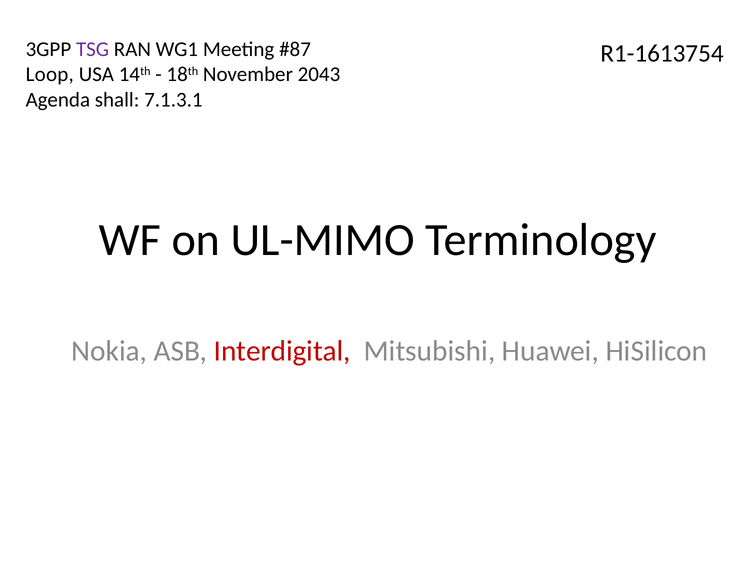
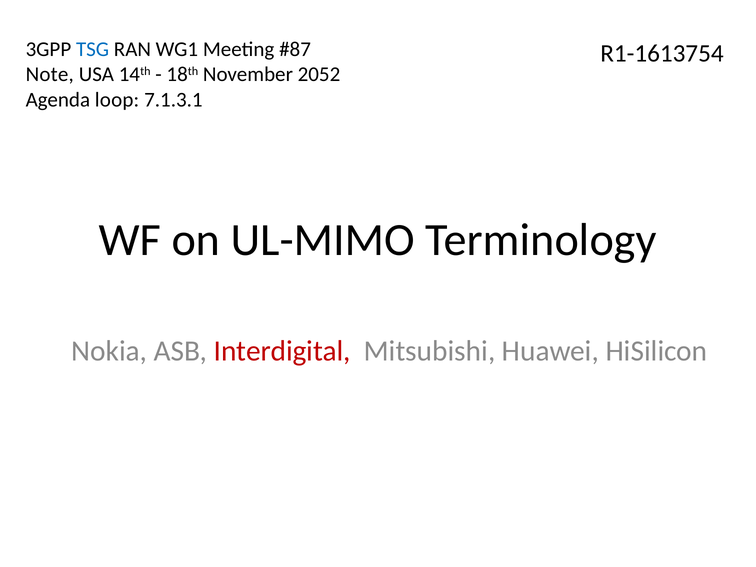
TSG colour: purple -> blue
Loop: Loop -> Note
2043: 2043 -> 2052
shall: shall -> loop
